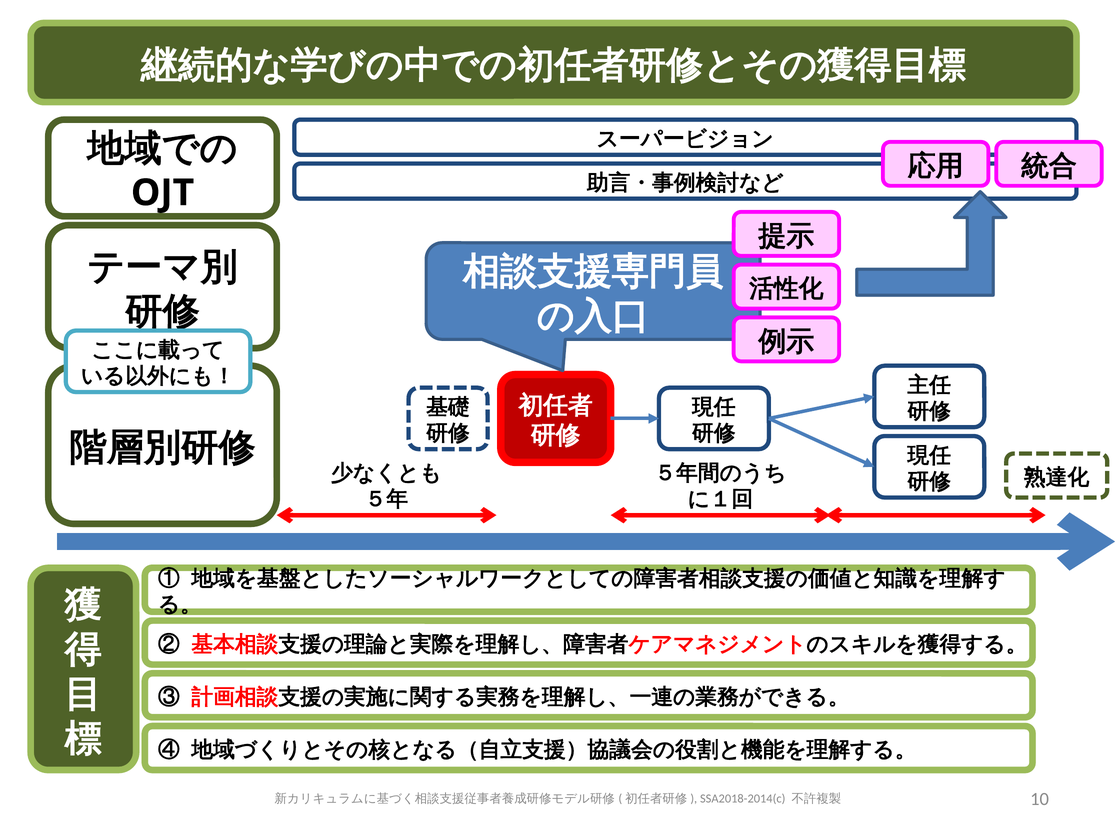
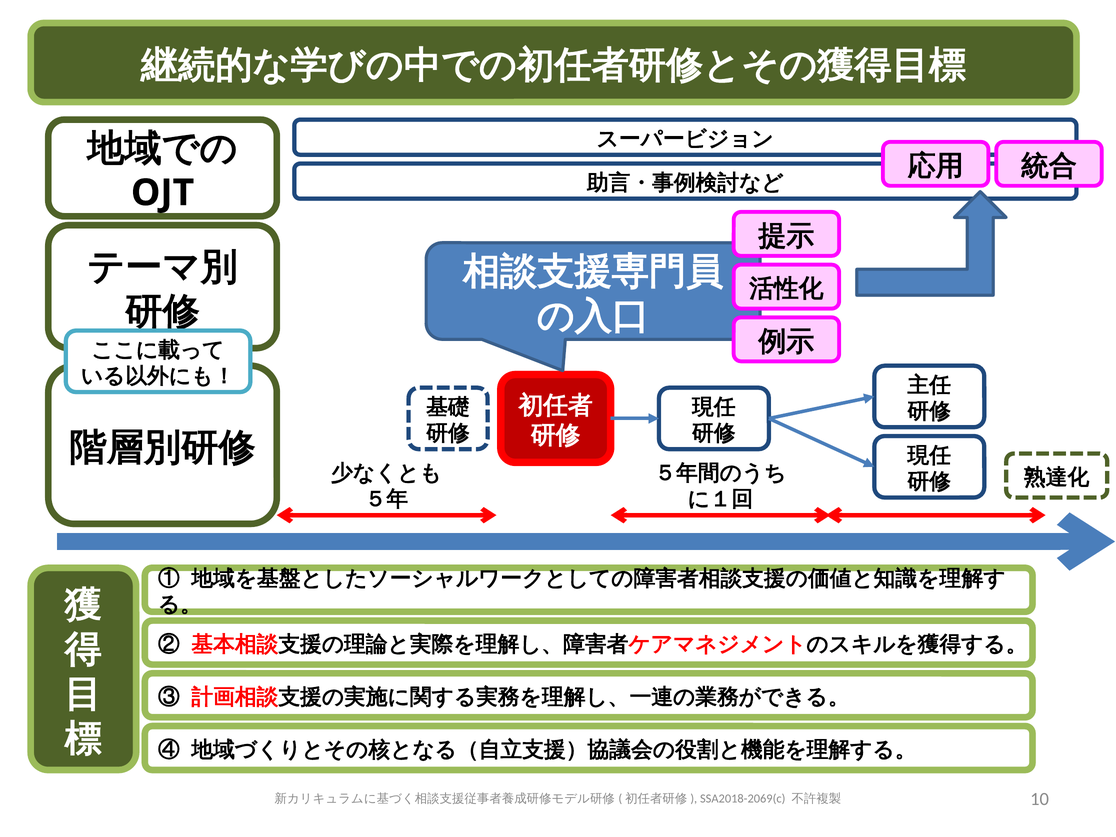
SSA2018-2014(c: SSA2018-2014(c -> SSA2018-2069(c
